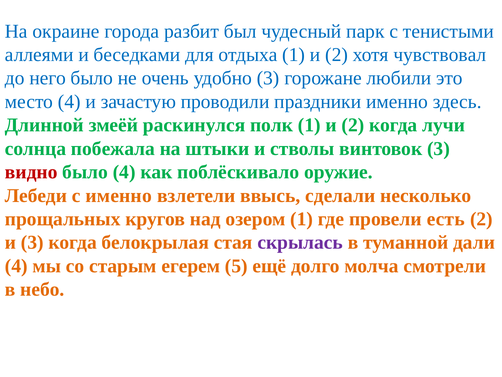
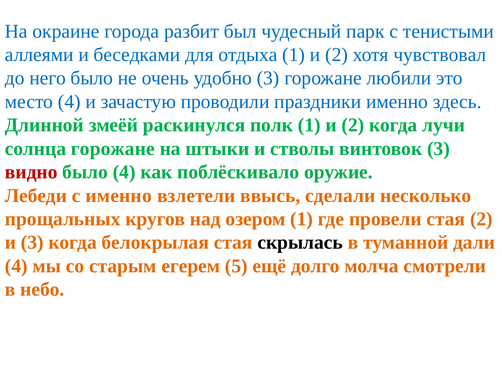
солнца побежала: побежала -> горожане
провели есть: есть -> стая
скрылась colour: purple -> black
